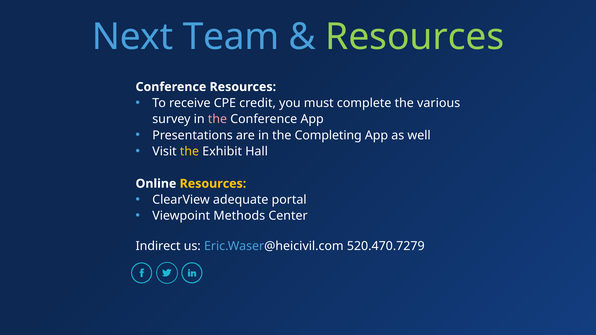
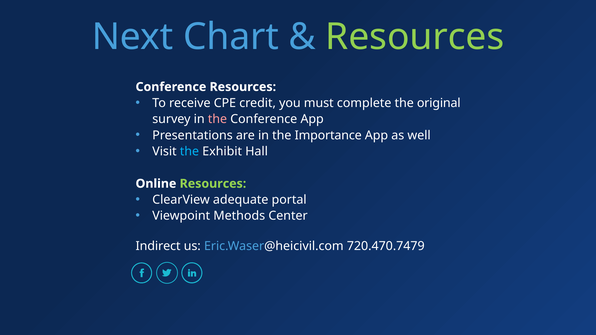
Team: Team -> Chart
various: various -> original
Completing: Completing -> Importance
the at (189, 152) colour: yellow -> light blue
Resources at (213, 184) colour: yellow -> light green
520.470.7279: 520.470.7279 -> 720.470.7479
